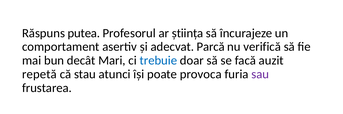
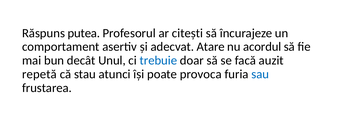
știința: știința -> citești
Parcă: Parcă -> Atare
verifică: verifică -> acordul
Mari: Mari -> Unul
sau colour: purple -> blue
